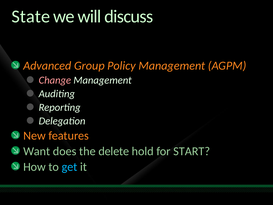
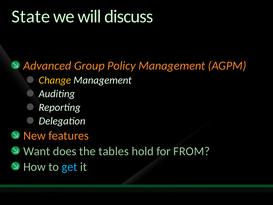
Change colour: pink -> yellow
delete: delete -> tables
START: START -> FROM
